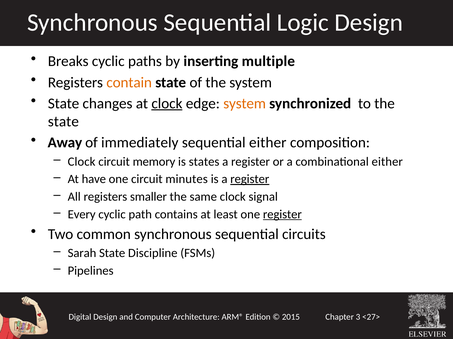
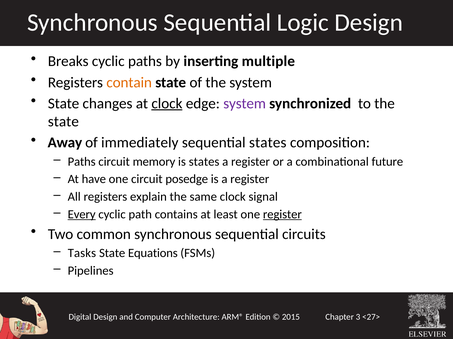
system at (245, 104) colour: orange -> purple
sequential either: either -> states
Clock at (82, 162): Clock -> Paths
combinational either: either -> future
minutes: minutes -> posedge
register at (250, 180) underline: present -> none
smaller: smaller -> explain
Every underline: none -> present
Sarah: Sarah -> Tasks
Discipline: Discipline -> Equations
